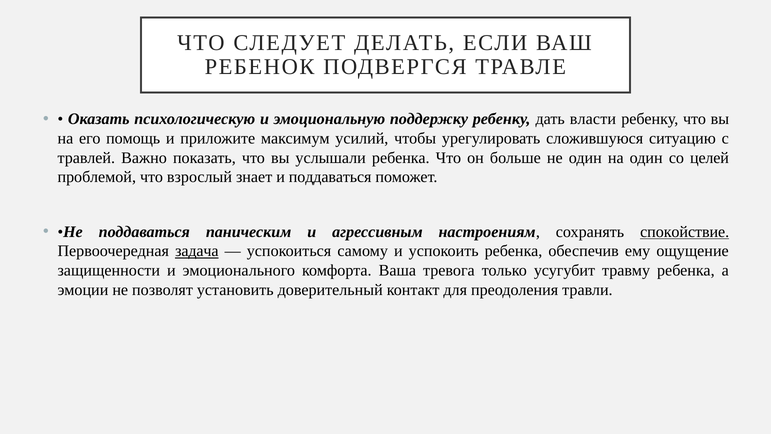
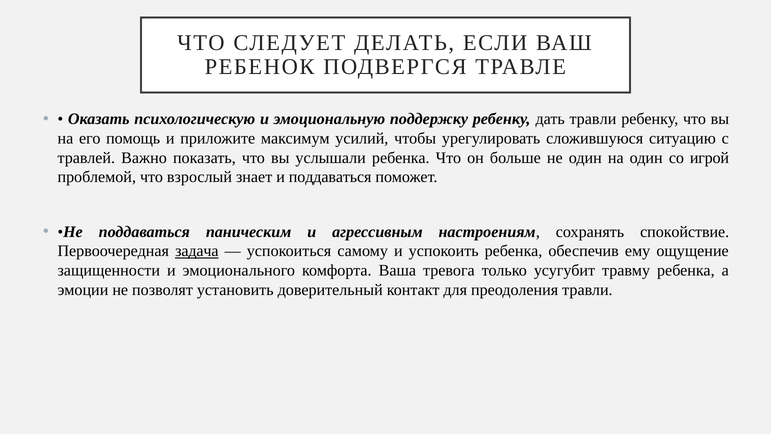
дать власти: власти -> травли
целей: целей -> игрой
спокойствие underline: present -> none
